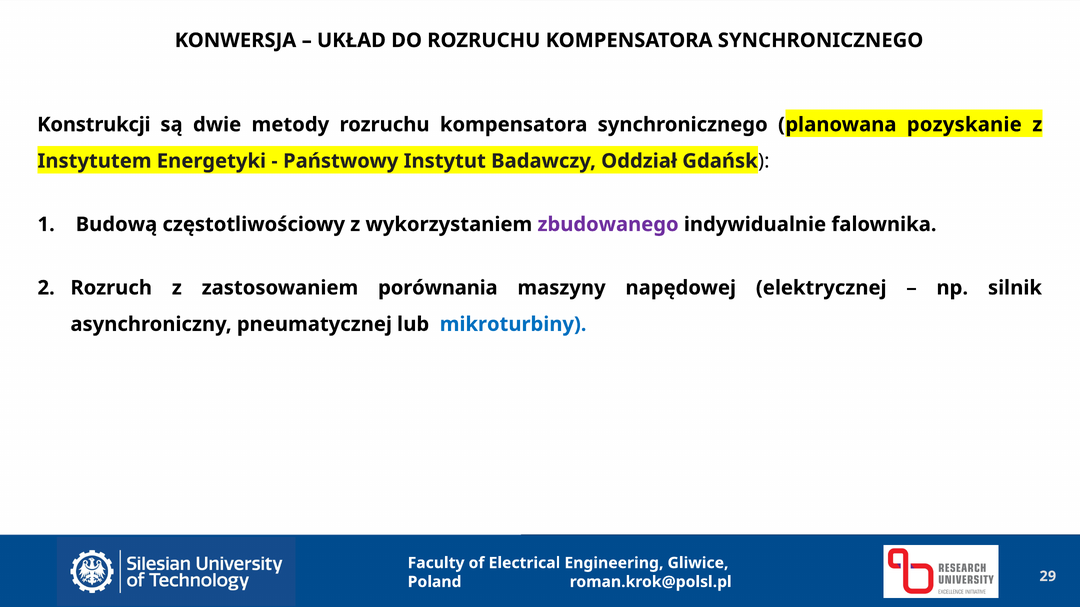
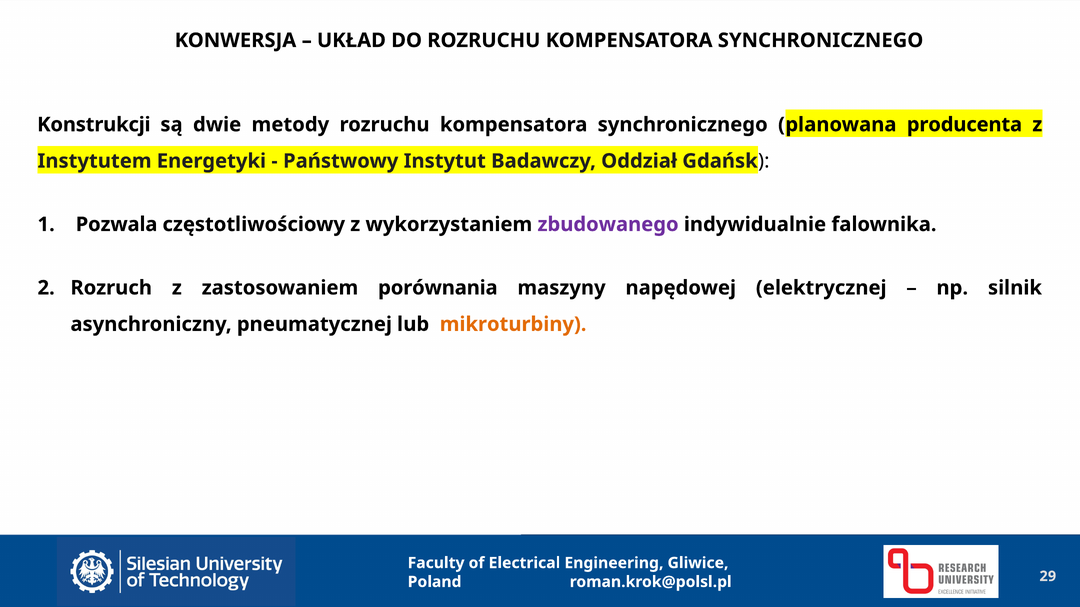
pozyskanie: pozyskanie -> producenta
Budową: Budową -> Pozwala
mikroturbiny colour: blue -> orange
